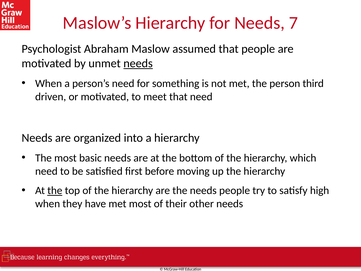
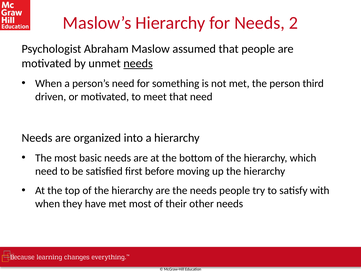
7: 7 -> 2
the at (55, 190) underline: present -> none
high: high -> with
